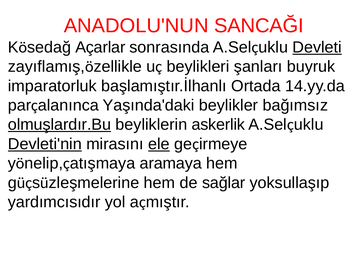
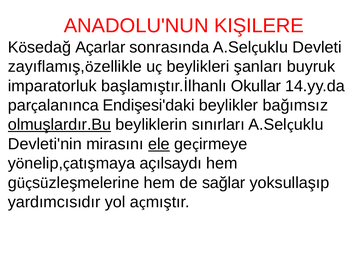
SANCAĞI: SANCAĞI -> KIŞILERE
Devleti underline: present -> none
Ortada: Ortada -> Okullar
Yaşında'daki: Yaşında'daki -> Endişesi'daki
askerlik: askerlik -> sınırları
Devleti'nin underline: present -> none
aramaya: aramaya -> açılsaydı
